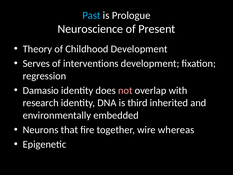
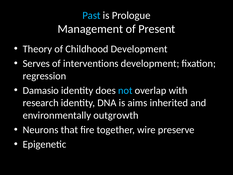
Neuroscience: Neuroscience -> Management
not colour: pink -> light blue
third: third -> aims
embedded: embedded -> outgrowth
whereas: whereas -> preserve
